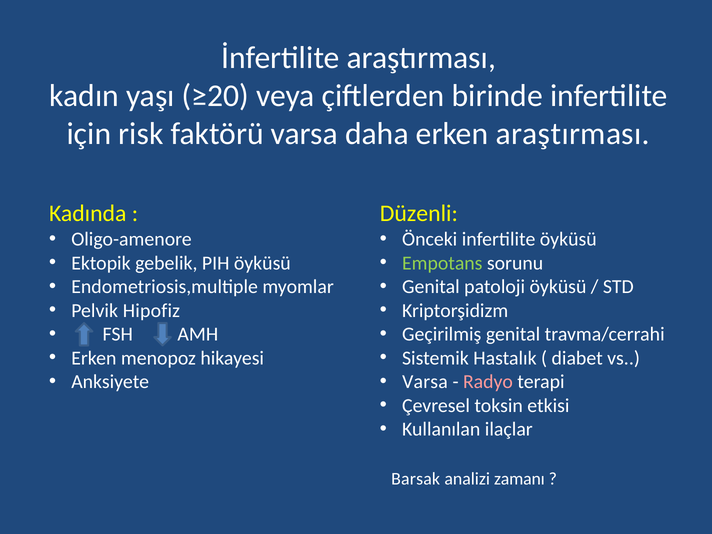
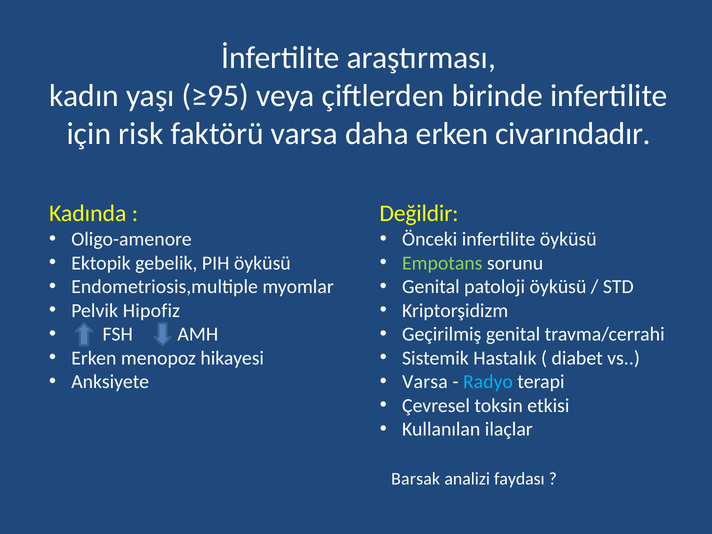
≥20: ≥20 -> ≥95
erken araştırması: araştırması -> civarındadır
Düzenli: Düzenli -> Değildir
Radyo colour: pink -> light blue
zamanı: zamanı -> faydası
